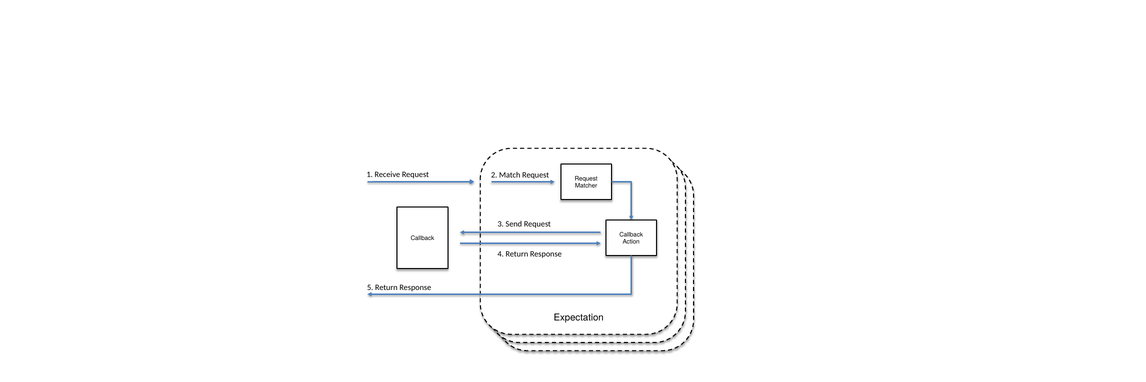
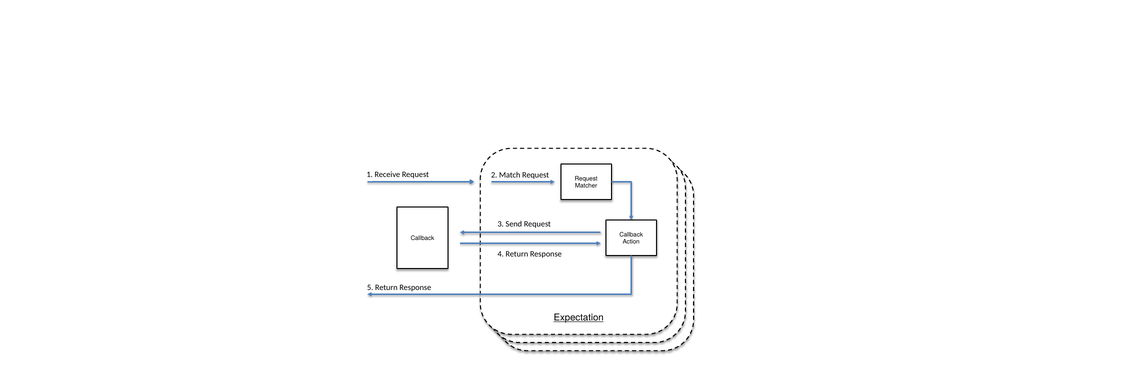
Expectation at (579, 318) underline: none -> present
